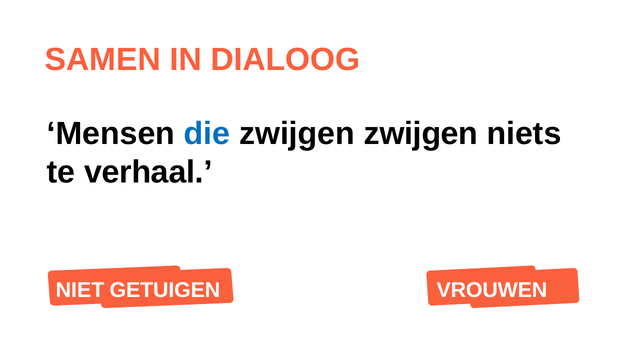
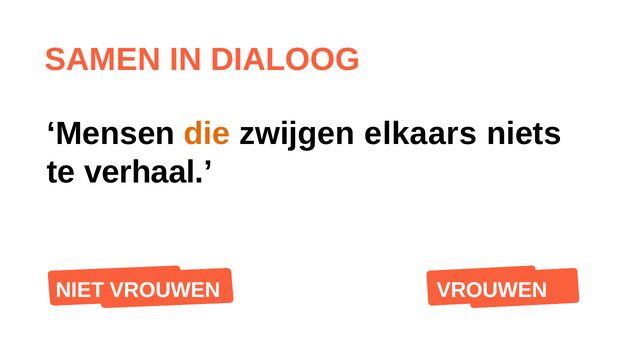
die colour: blue -> orange
zwijgen zwijgen: zwijgen -> elkaars
NIET GETUIGEN: GETUIGEN -> VROUWEN
